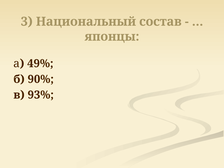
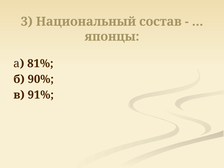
49%: 49% -> 81%
93%: 93% -> 91%
